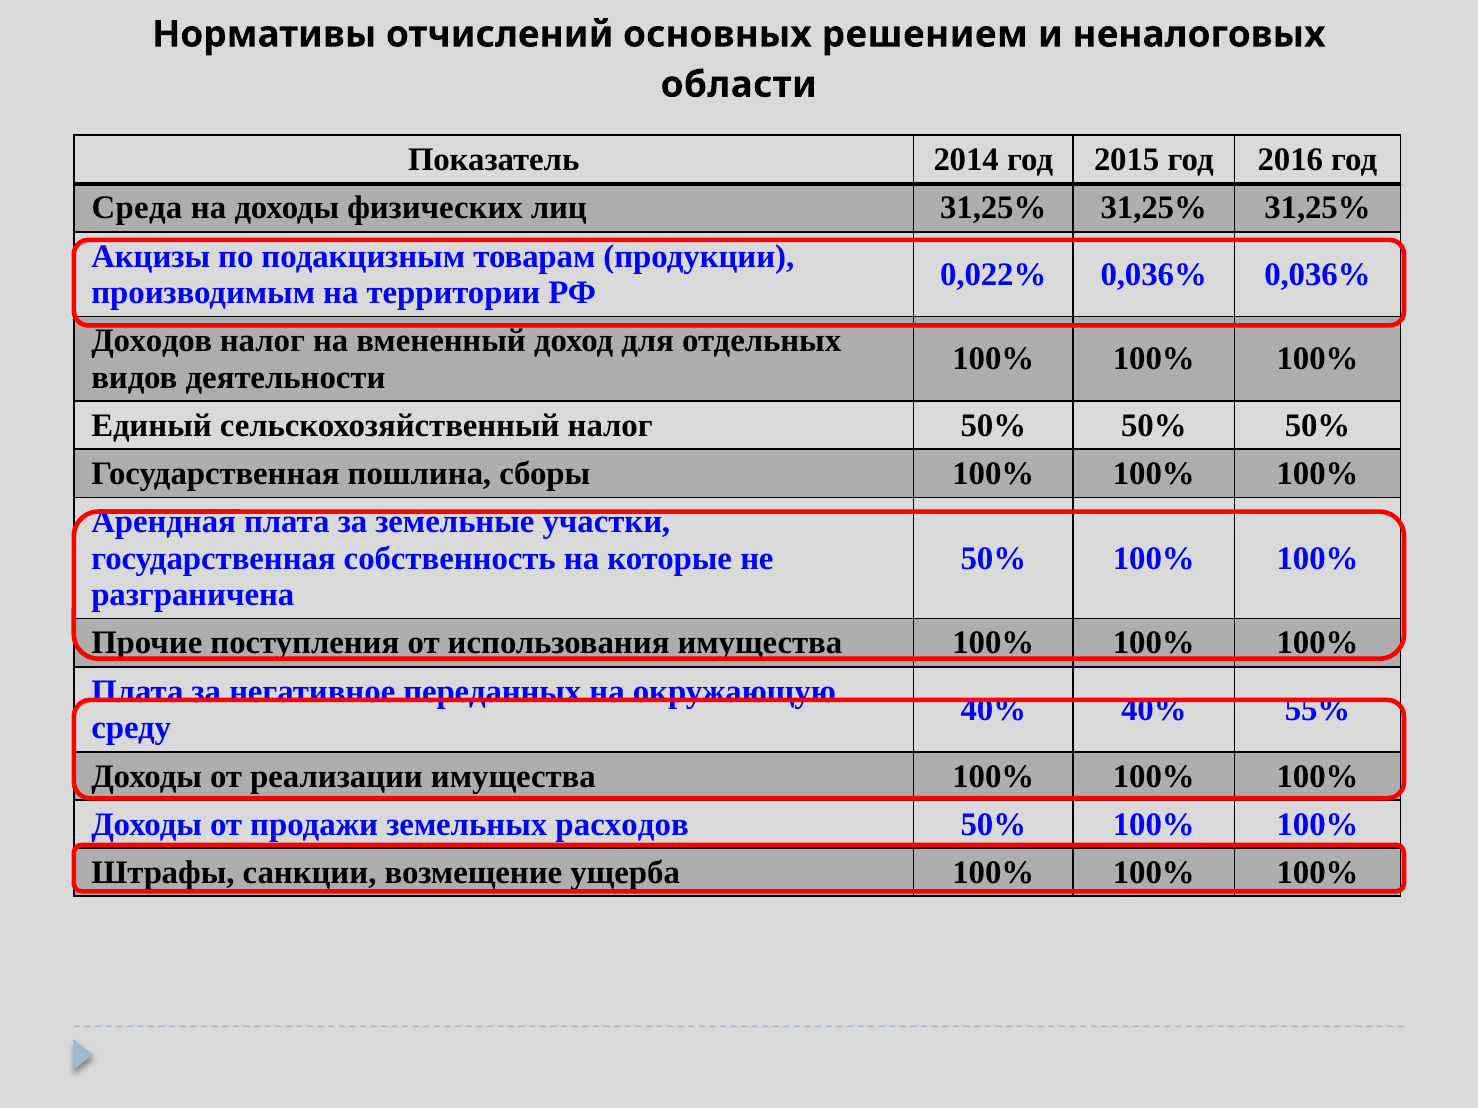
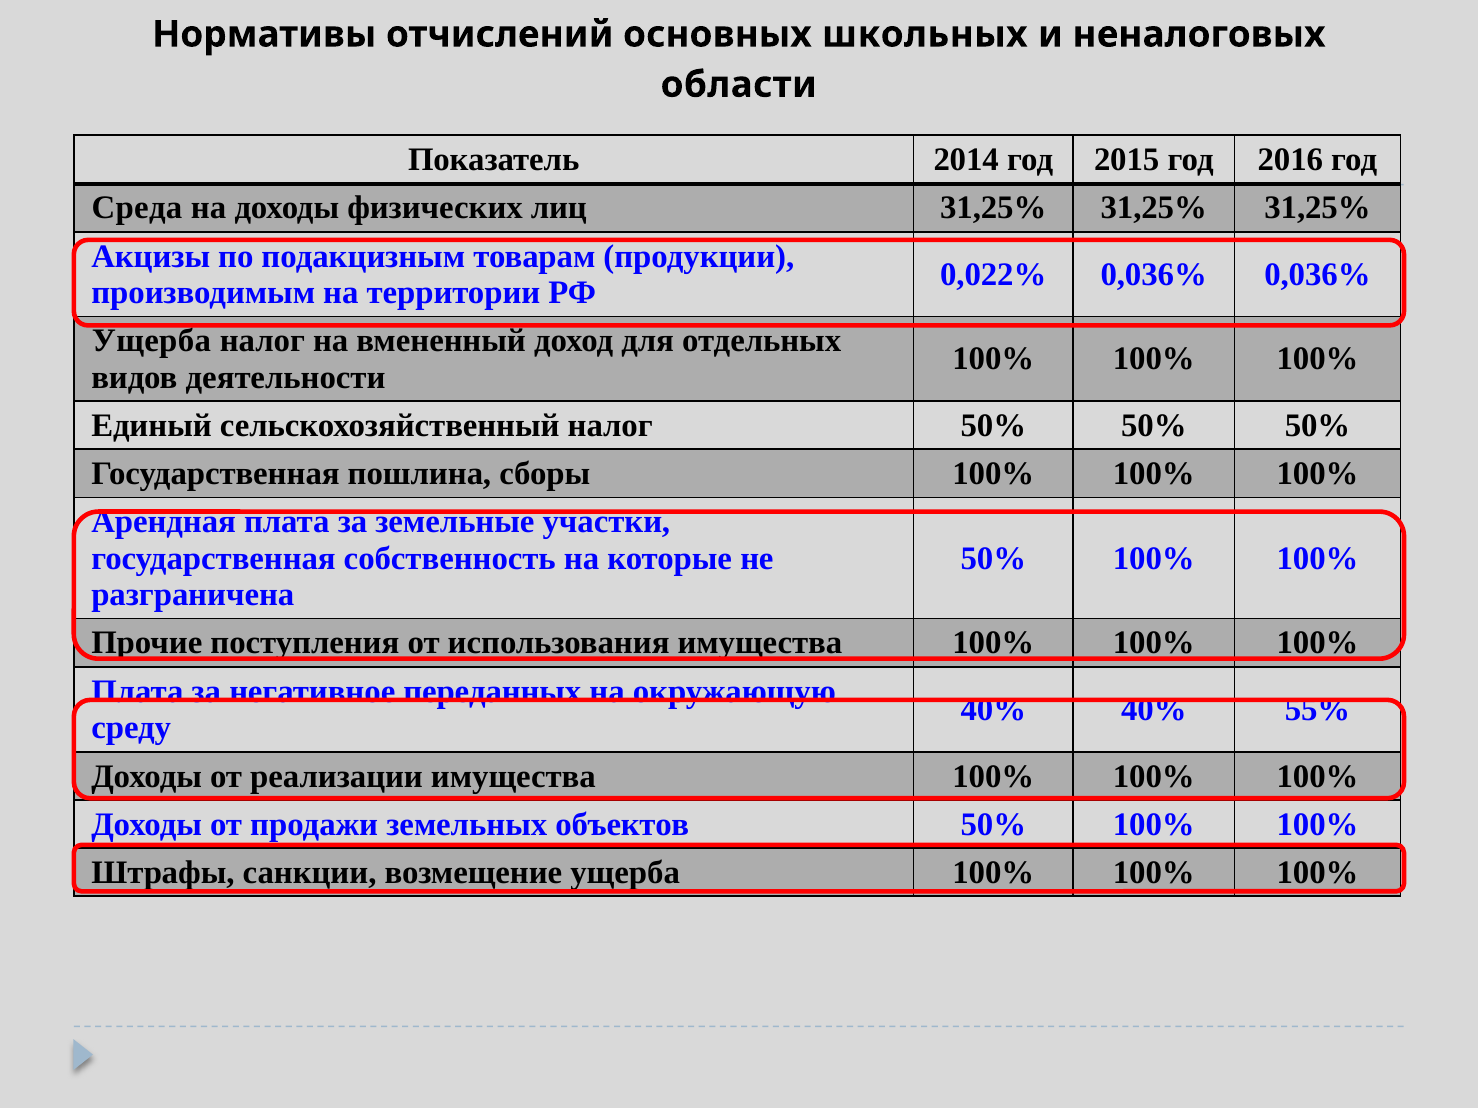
решением: решением -> школьных
Доходов at (152, 341): Доходов -> Ущерба
расходов: расходов -> объектов
